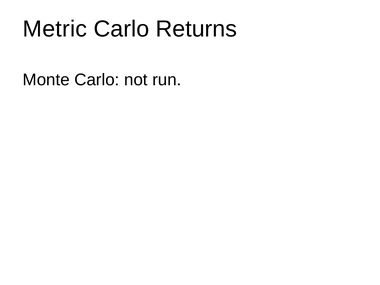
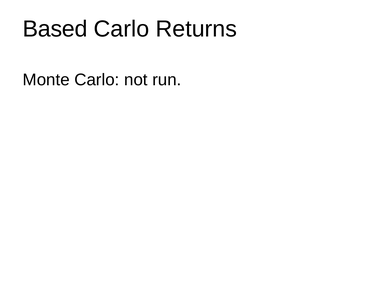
Metric: Metric -> Based
